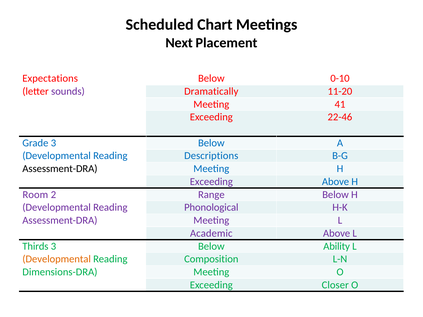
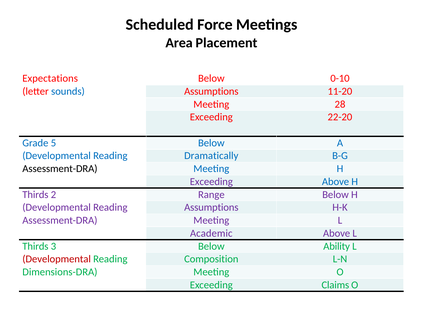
Chart: Chart -> Force
Next: Next -> Area
sounds colour: purple -> blue
Dramatically at (211, 91): Dramatically -> Assumptions
41: 41 -> 28
22-46: 22-46 -> 22-20
Grade 3: 3 -> 5
Descriptions: Descriptions -> Dramatically
Room at (35, 195): Room -> Thirds
Phonological at (211, 208): Phonological -> Assumptions
Developmental at (57, 259) colour: orange -> red
Closer: Closer -> Claims
